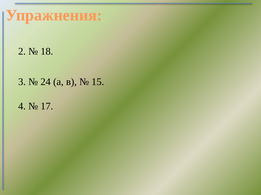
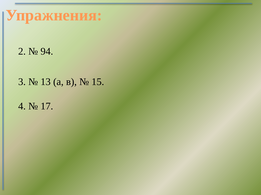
18: 18 -> 94
24: 24 -> 13
